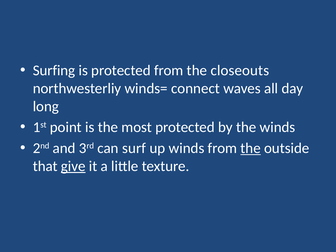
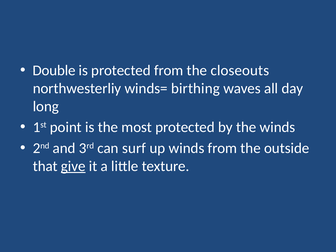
Surfing: Surfing -> Double
connect: connect -> birthing
the at (251, 148) underline: present -> none
